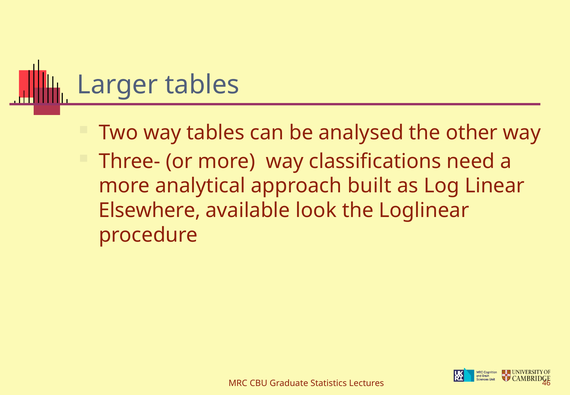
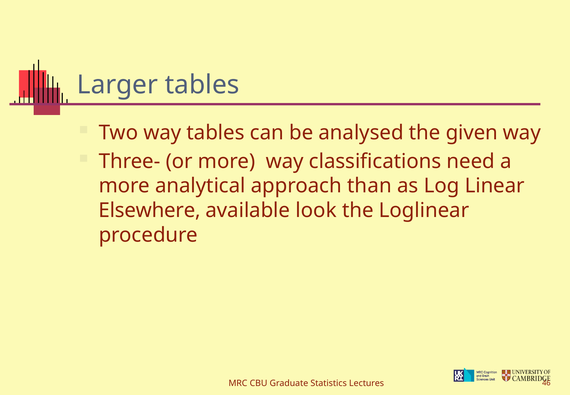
other: other -> given
built: built -> than
